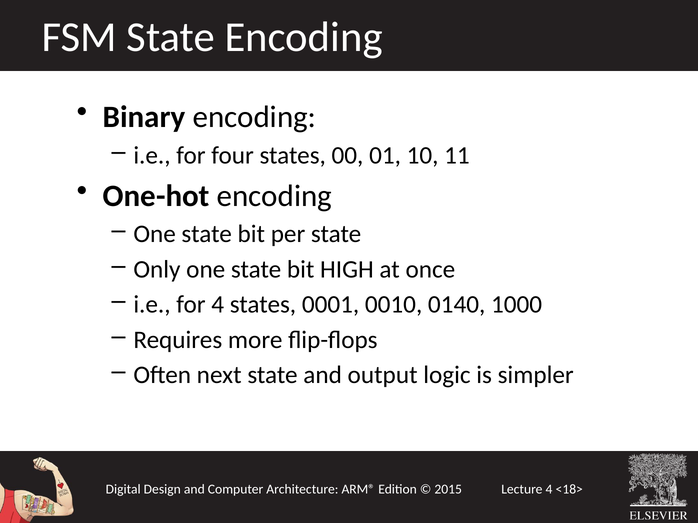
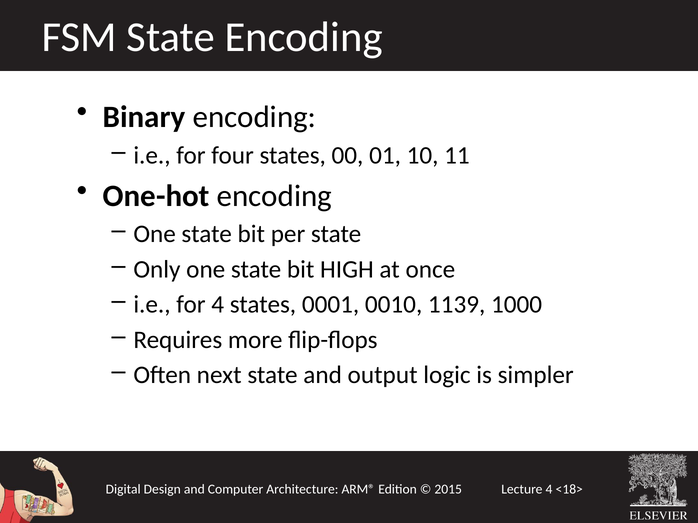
0140: 0140 -> 1139
